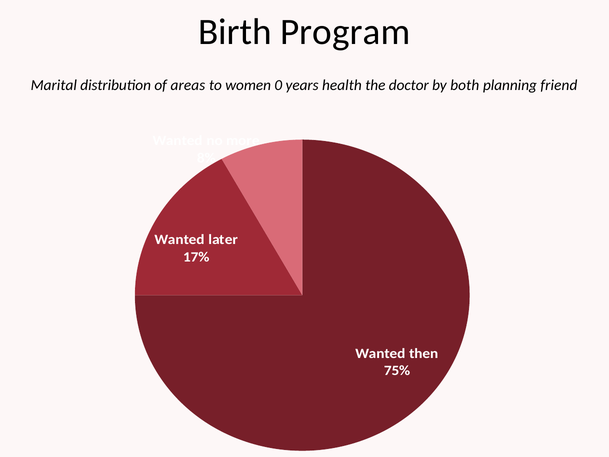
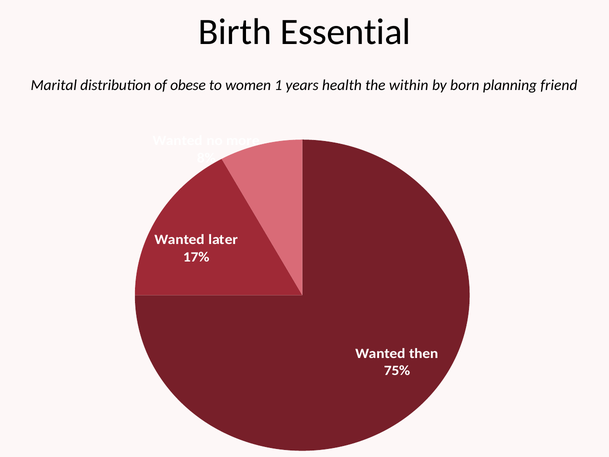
Program: Program -> Essential
areas: areas -> obese
0: 0 -> 1
doctor: doctor -> within
both: both -> born
